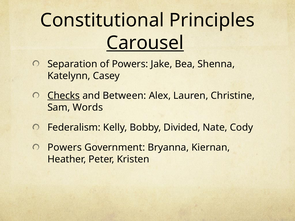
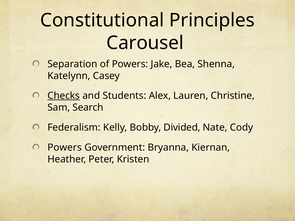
Carousel underline: present -> none
Between: Between -> Students
Words: Words -> Search
